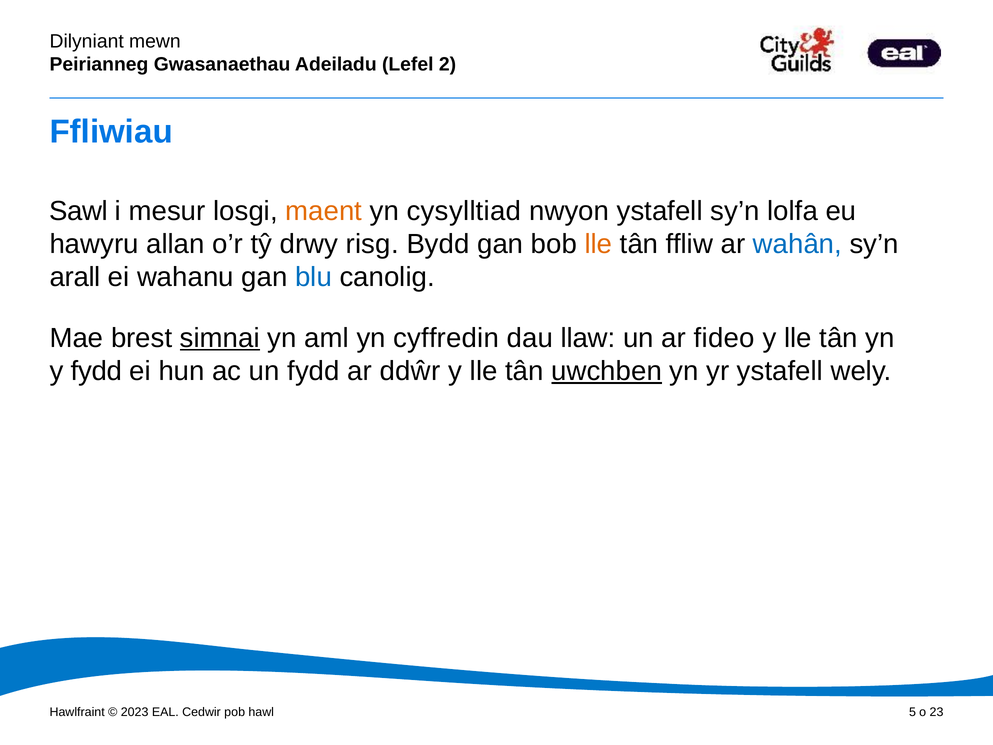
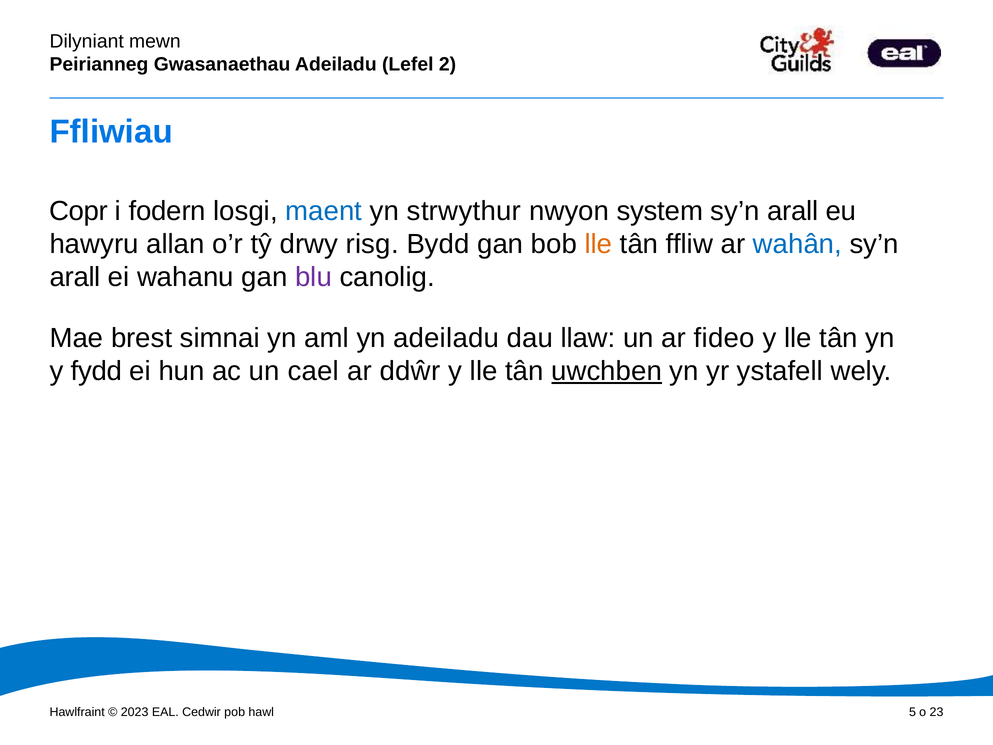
Sawl: Sawl -> Copr
mesur: mesur -> fodern
maent colour: orange -> blue
cysylltiad: cysylltiad -> strwythur
nwyon ystafell: ystafell -> system
lolfa at (793, 211): lolfa -> arall
blu colour: blue -> purple
simnai underline: present -> none
yn cyffredin: cyffredin -> adeiladu
un fydd: fydd -> cael
